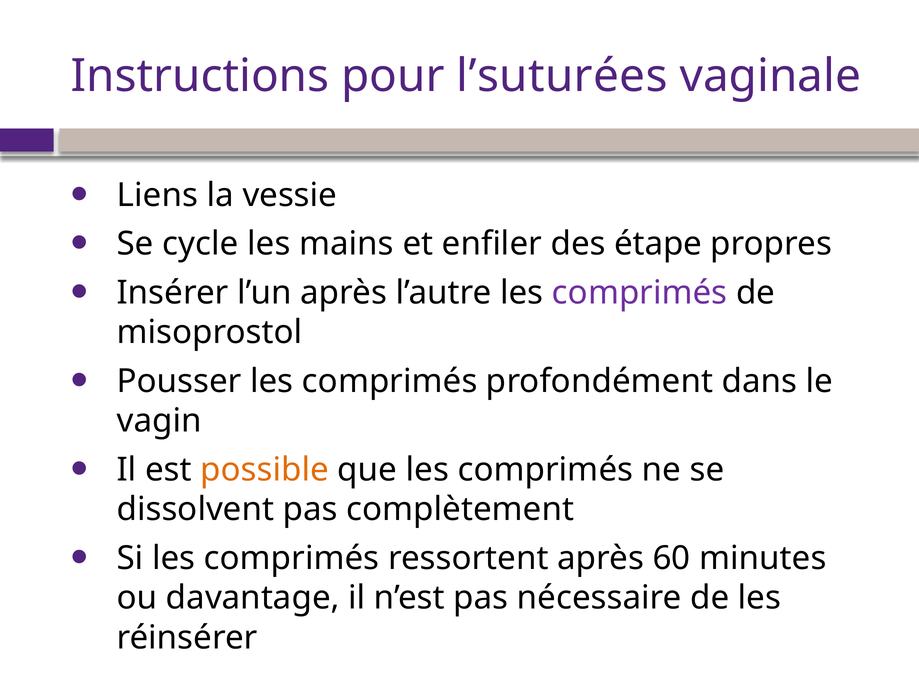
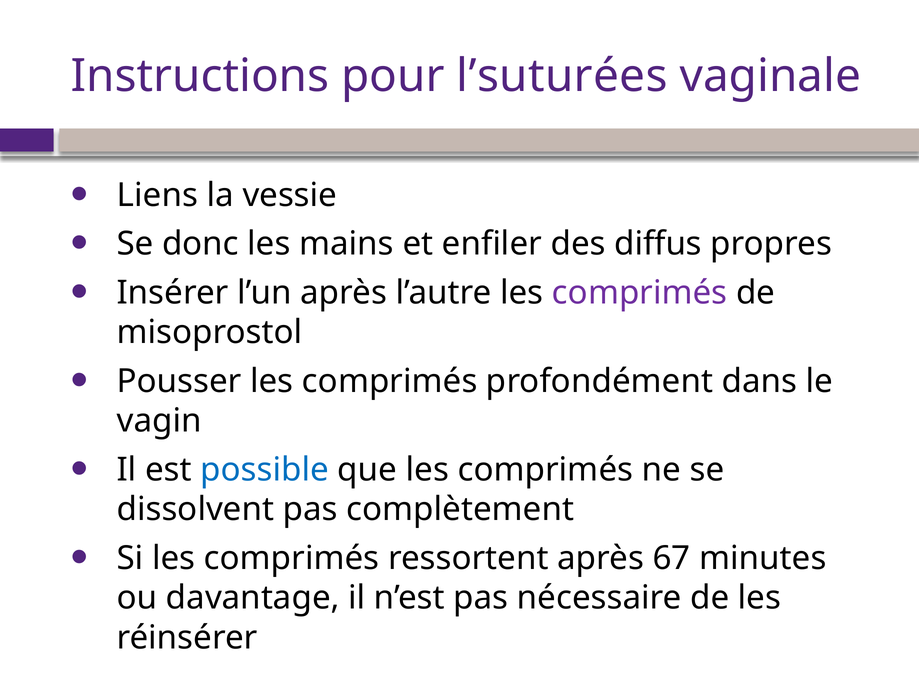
cycle: cycle -> donc
étape: étape -> diffus
possible colour: orange -> blue
60: 60 -> 67
